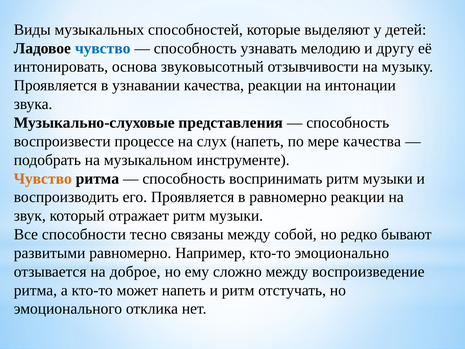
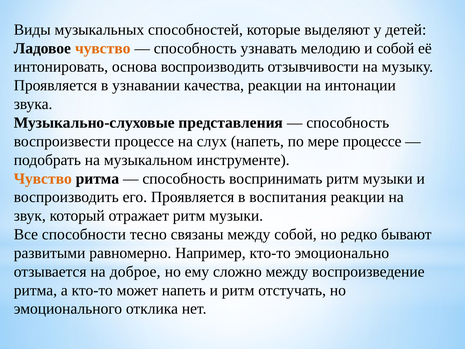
чувство at (103, 48) colour: blue -> orange
и другу: другу -> собой
основа звуковысотный: звуковысотный -> воспроизводить
мере качества: качества -> процессе
в равномерно: равномерно -> воспитания
